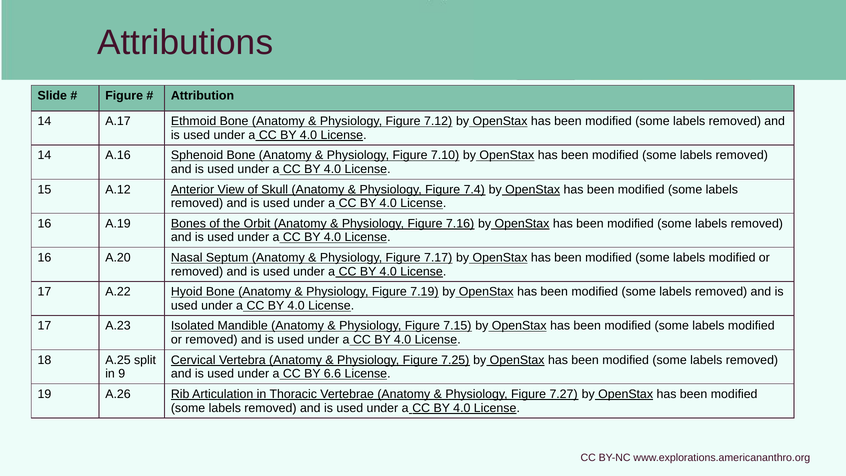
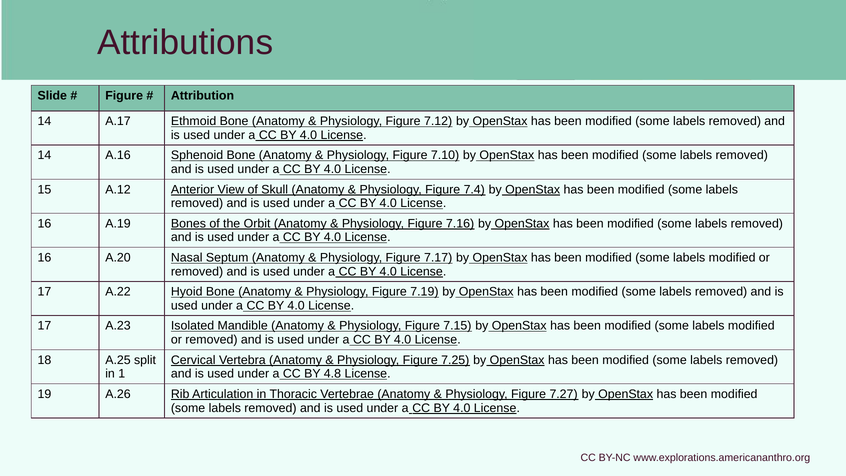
9: 9 -> 1
6.6: 6.6 -> 4.8
